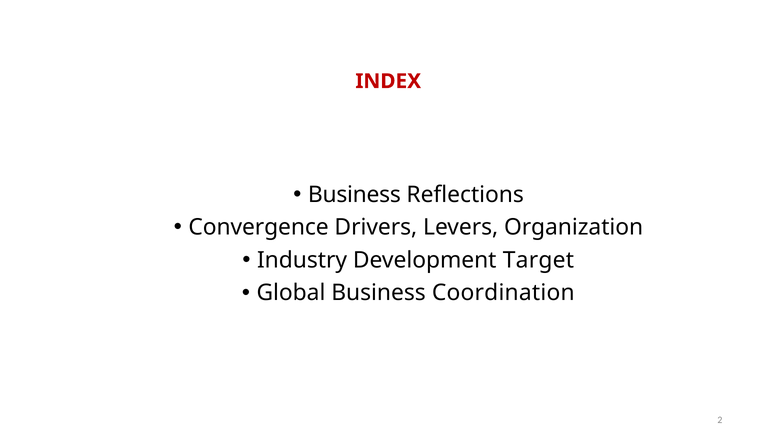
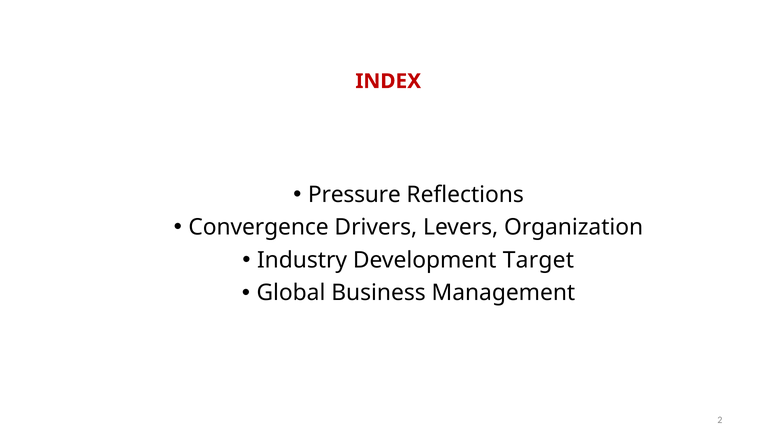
Business at (354, 194): Business -> Pressure
Coordination: Coordination -> Management
